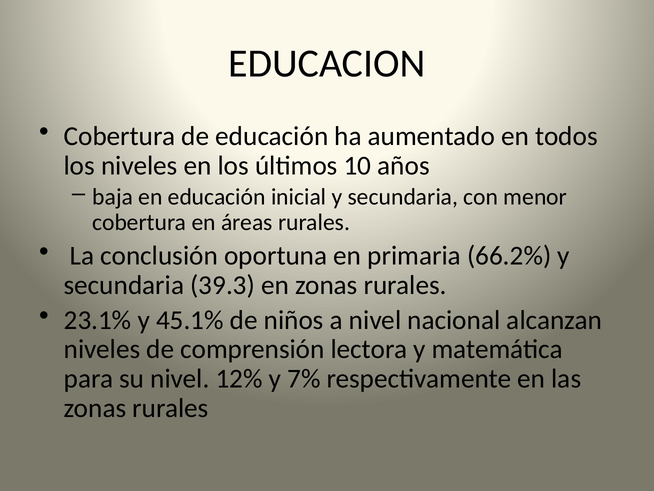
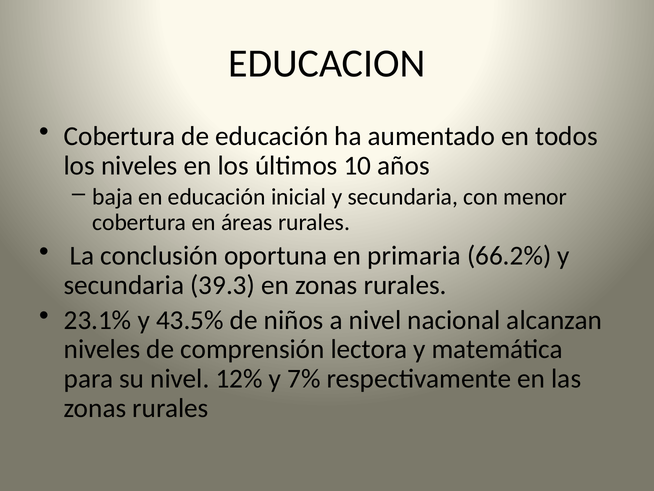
45.1%: 45.1% -> 43.5%
